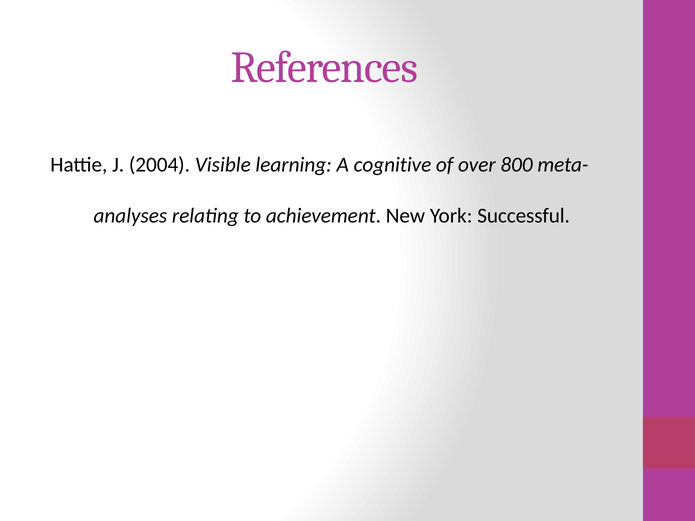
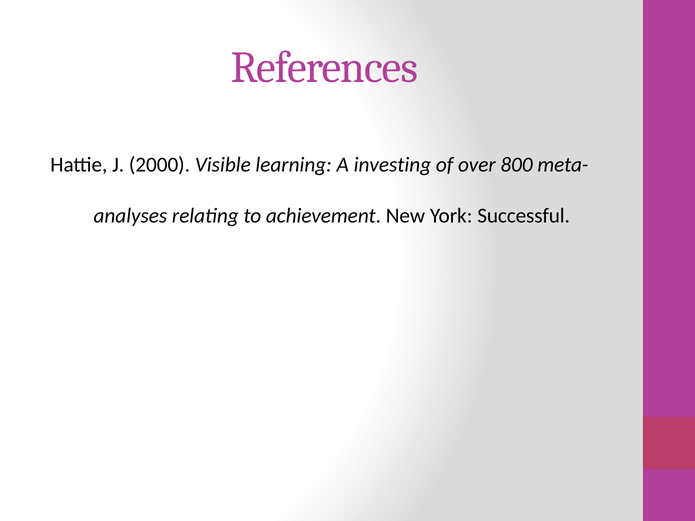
2004: 2004 -> 2000
cognitive: cognitive -> investing
